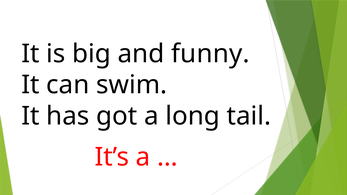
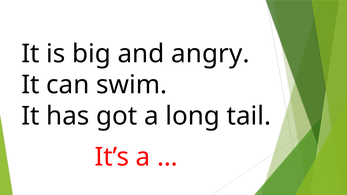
funny: funny -> angry
